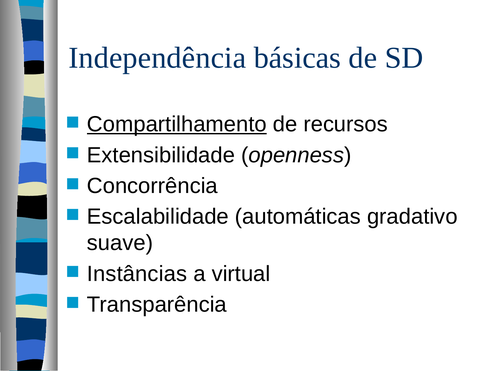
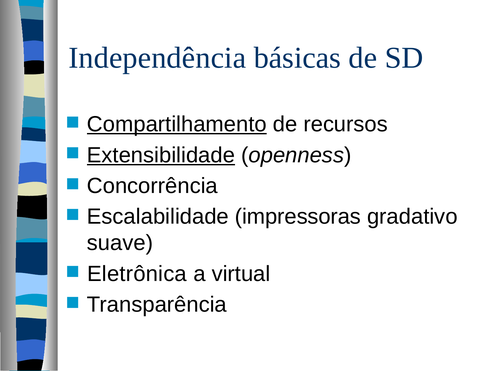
Extensibilidade underline: none -> present
automáticas: automáticas -> impressoras
Instâncias: Instâncias -> Eletrônica
